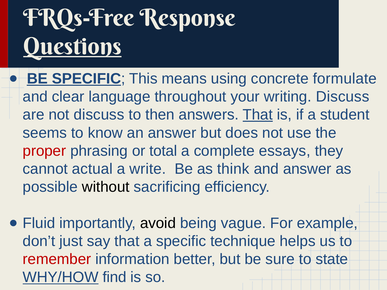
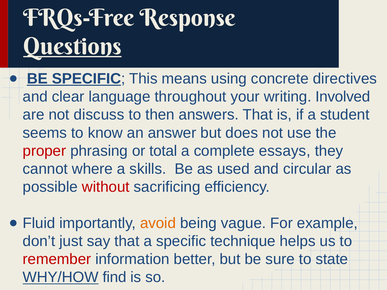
formulate: formulate -> directives
writing Discuss: Discuss -> Involved
That at (258, 115) underline: present -> none
actual: actual -> where
write: write -> skills
think: think -> used
and answer: answer -> circular
without colour: black -> red
avoid colour: black -> orange
